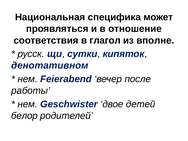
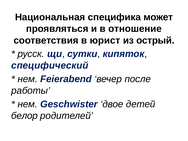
глагол: глагол -> юрист
вполне: вполне -> острый
денотативном: денотативном -> специфический
